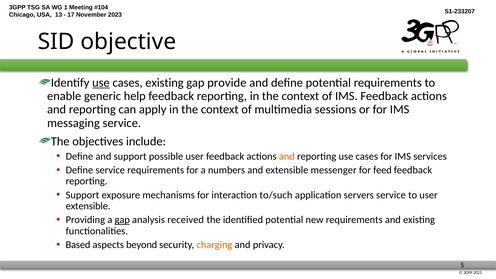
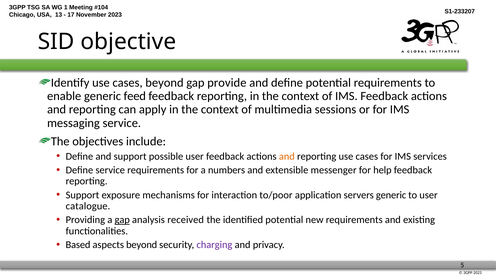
use at (101, 83) underline: present -> none
cases existing: existing -> beyond
help: help -> feed
feed: feed -> help
to/such: to/such -> to/poor
servers service: service -> generic
extensible at (88, 206): extensible -> catalogue
charging colour: orange -> purple
